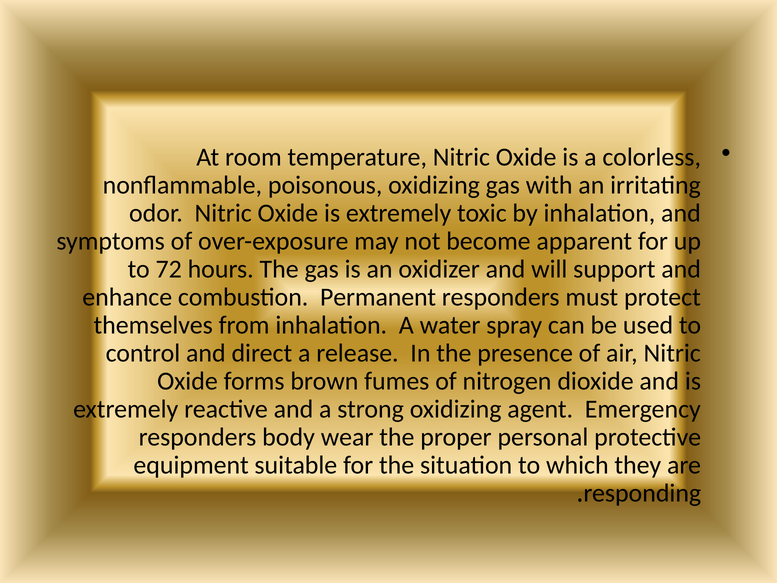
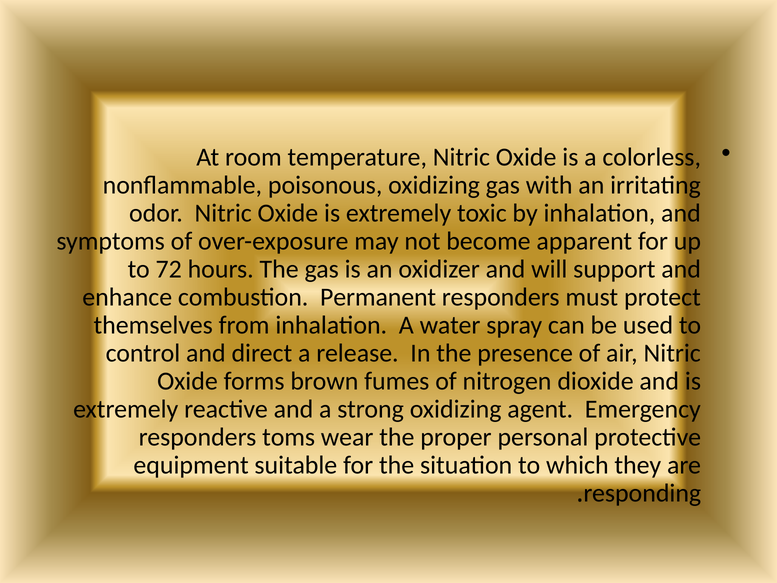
body: body -> toms
